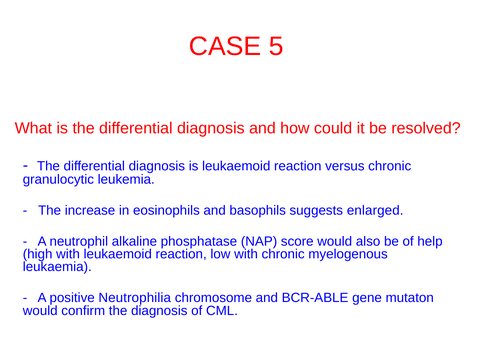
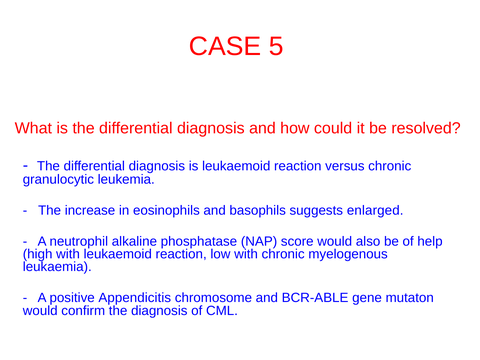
Neutrophilia: Neutrophilia -> Appendicitis
